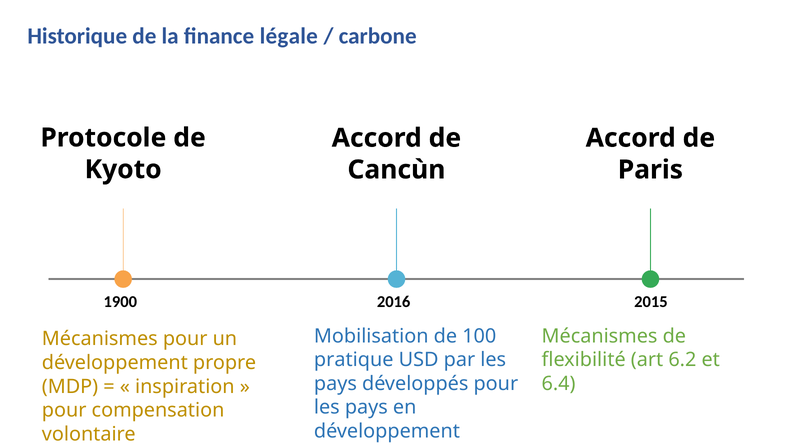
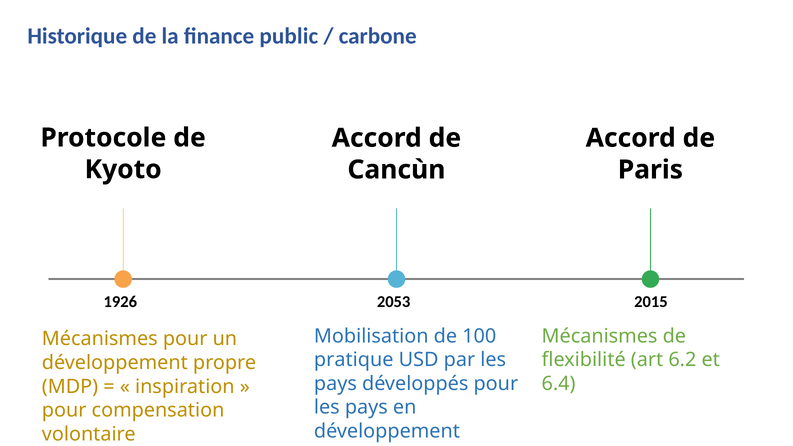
légale: légale -> public
1900: 1900 -> 1926
2016: 2016 -> 2053
